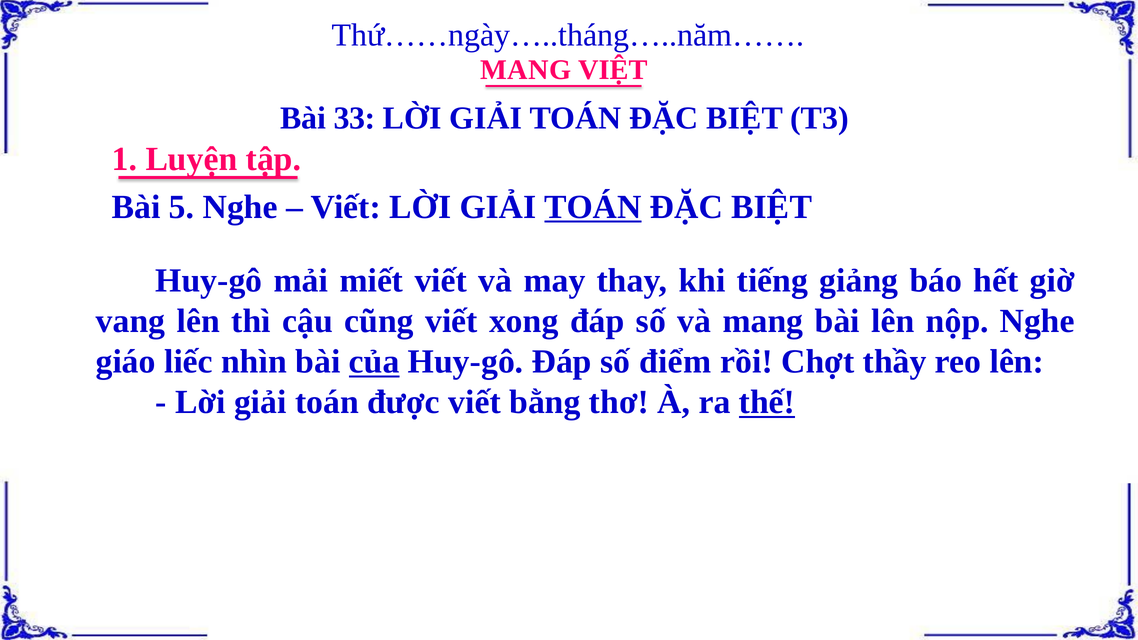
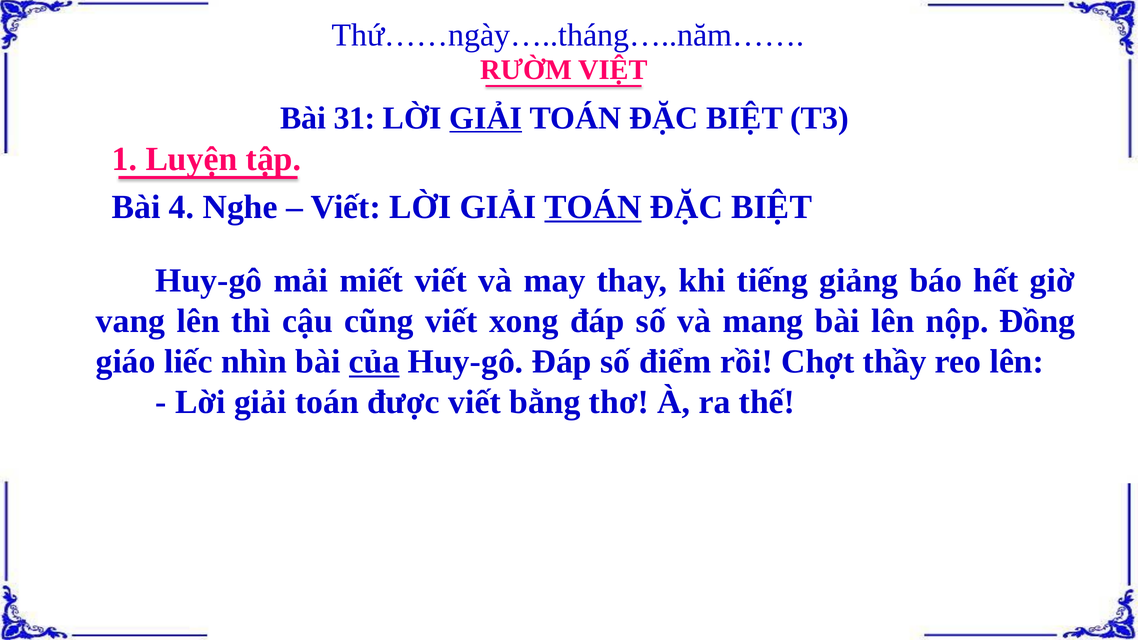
MANG at (526, 70): MANG -> RƯỜM
33: 33 -> 31
GIẢI at (486, 118) underline: none -> present
5: 5 -> 4
nộp Nghe: Nghe -> Đồng
thế underline: present -> none
